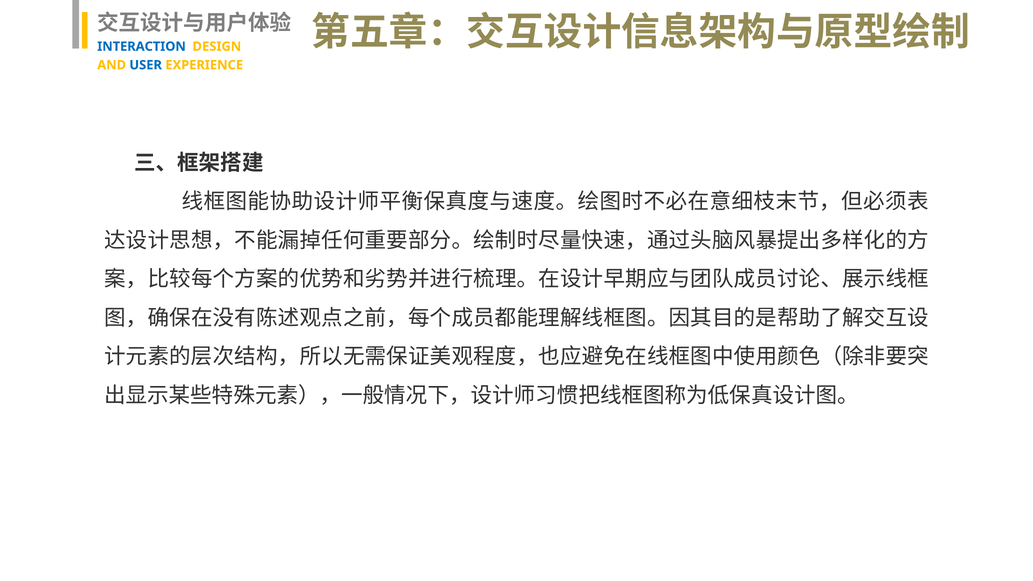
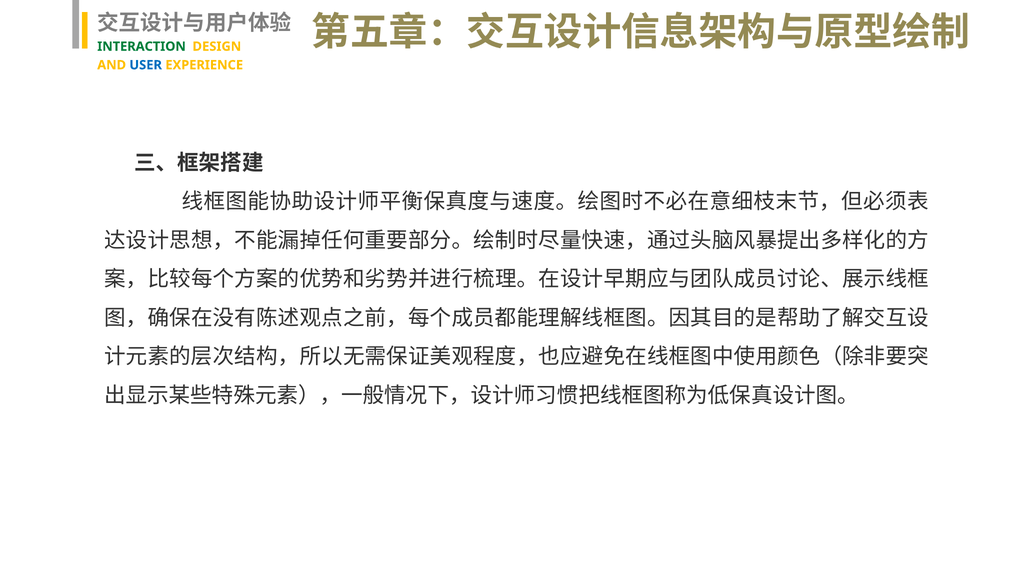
INTERACTION colour: blue -> green
